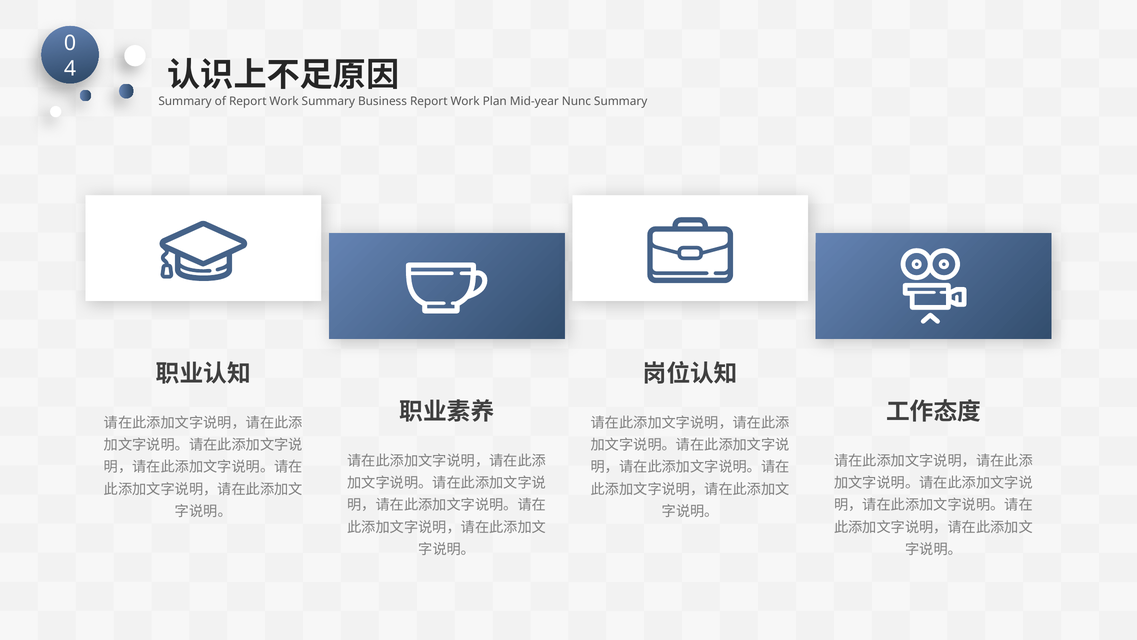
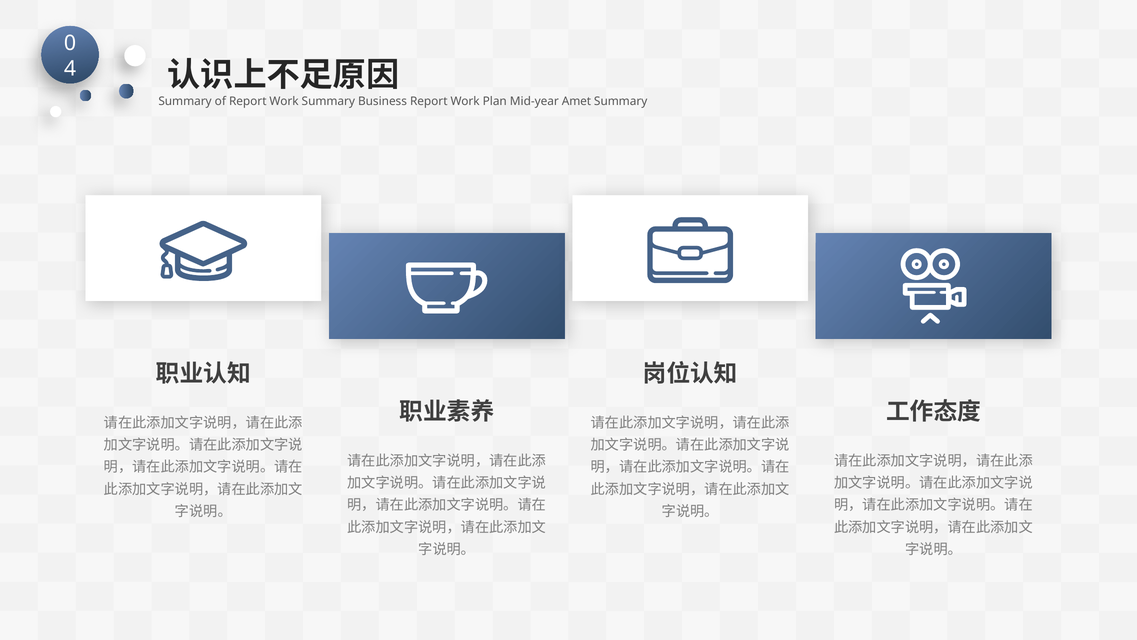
Nunc: Nunc -> Amet
